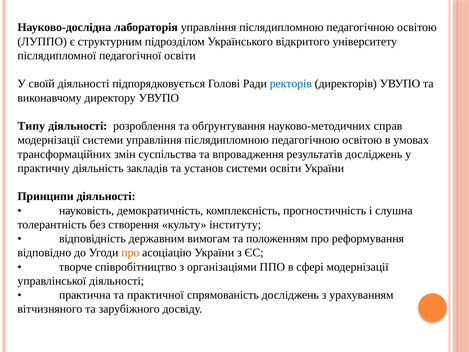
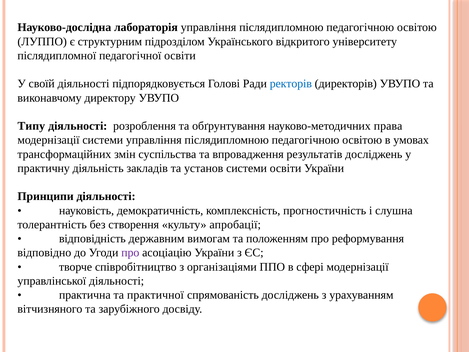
справ: справ -> права
інституту: інституту -> апробації
про at (130, 253) colour: orange -> purple
